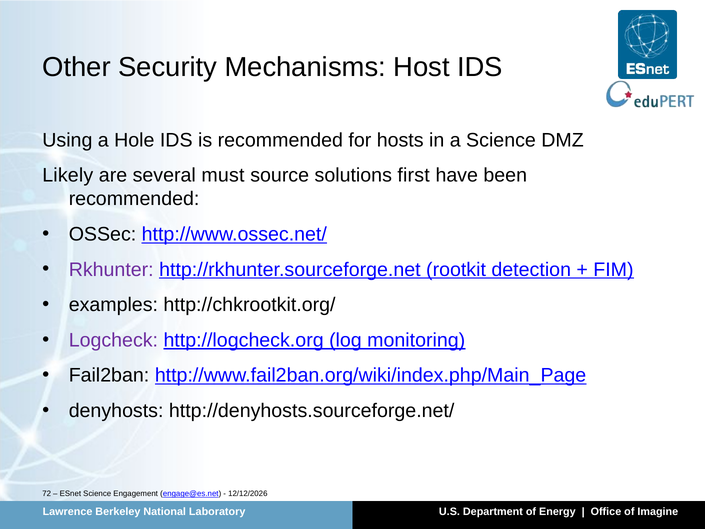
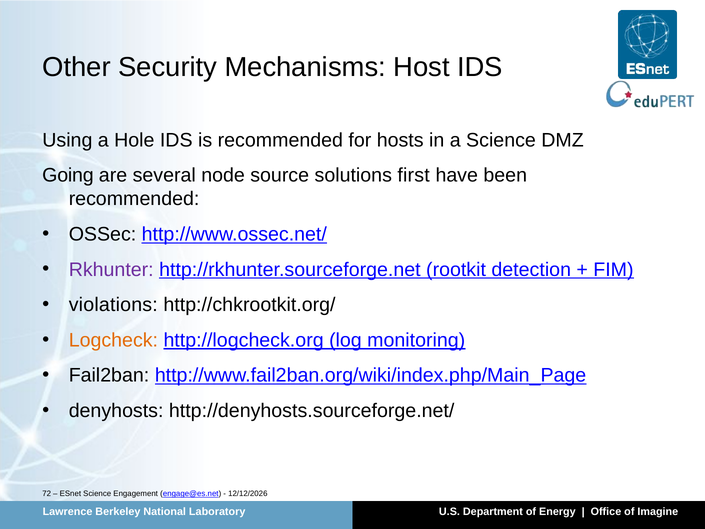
Likely: Likely -> Going
must: must -> node
examples: examples -> violations
Logcheck colour: purple -> orange
